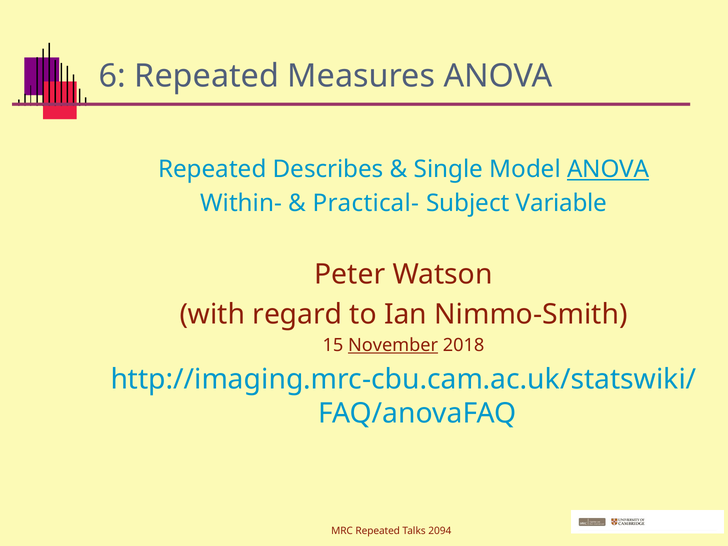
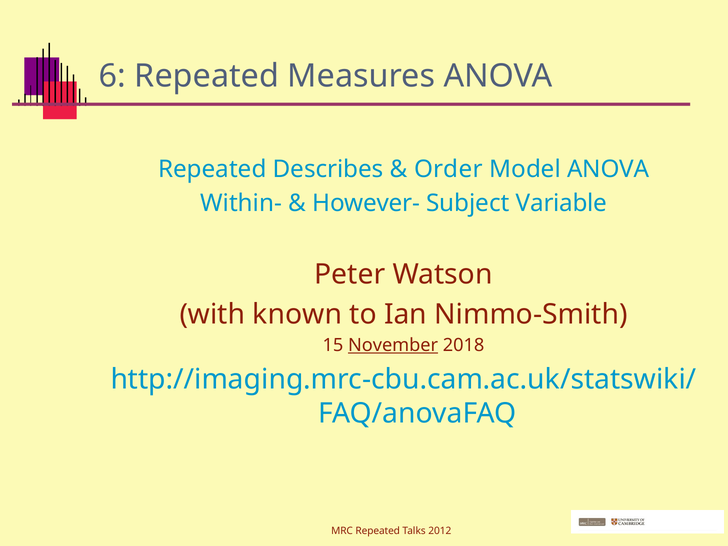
Single: Single -> Order
ANOVA at (608, 169) underline: present -> none
Practical-: Practical- -> However-
regard: regard -> known
2094: 2094 -> 2012
